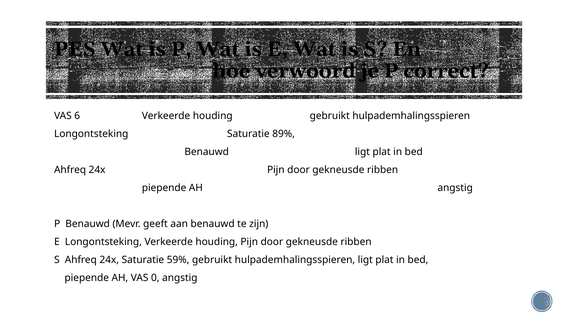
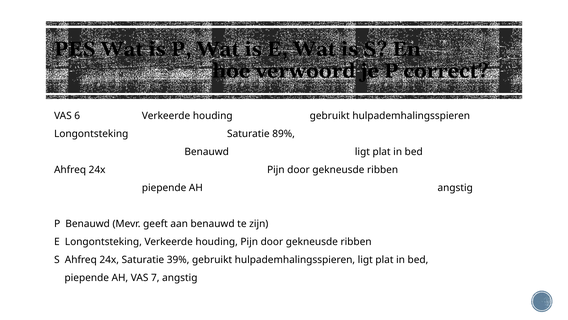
59%: 59% -> 39%
0: 0 -> 7
